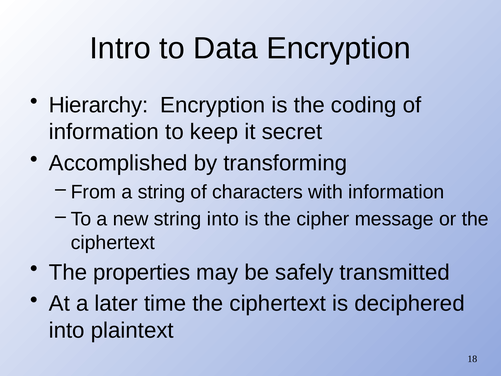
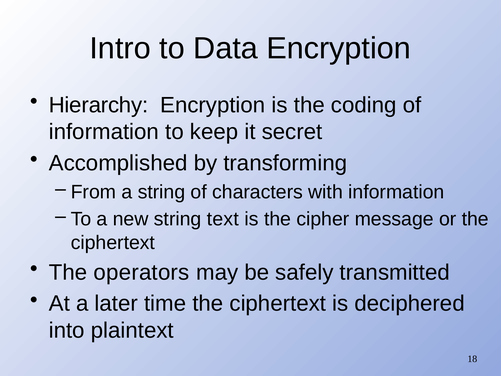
string into: into -> text
properties: properties -> operators
